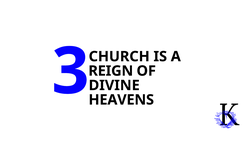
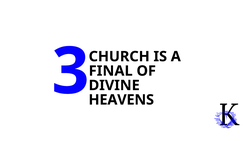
REIGN: REIGN -> FINAL
